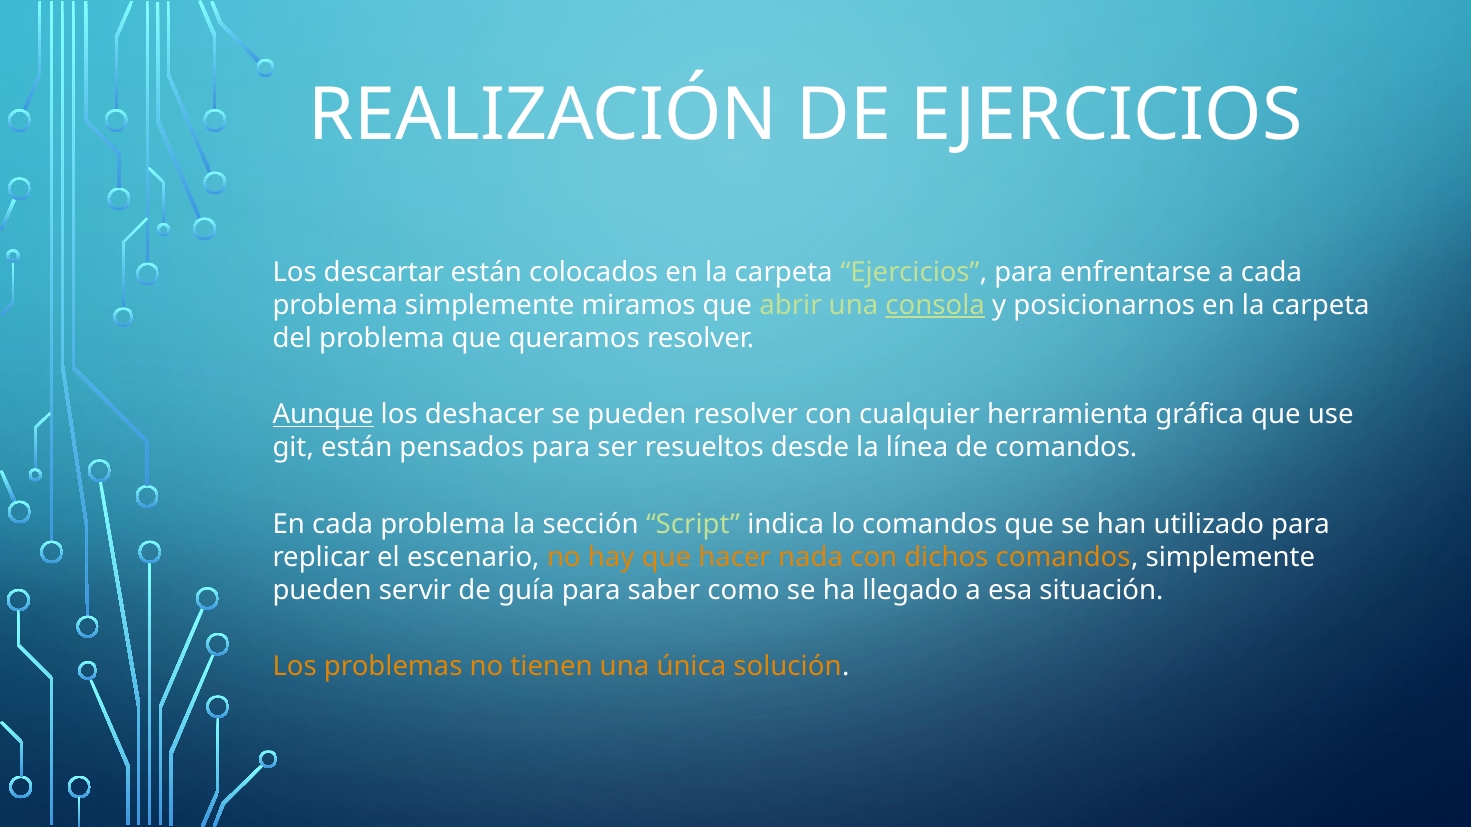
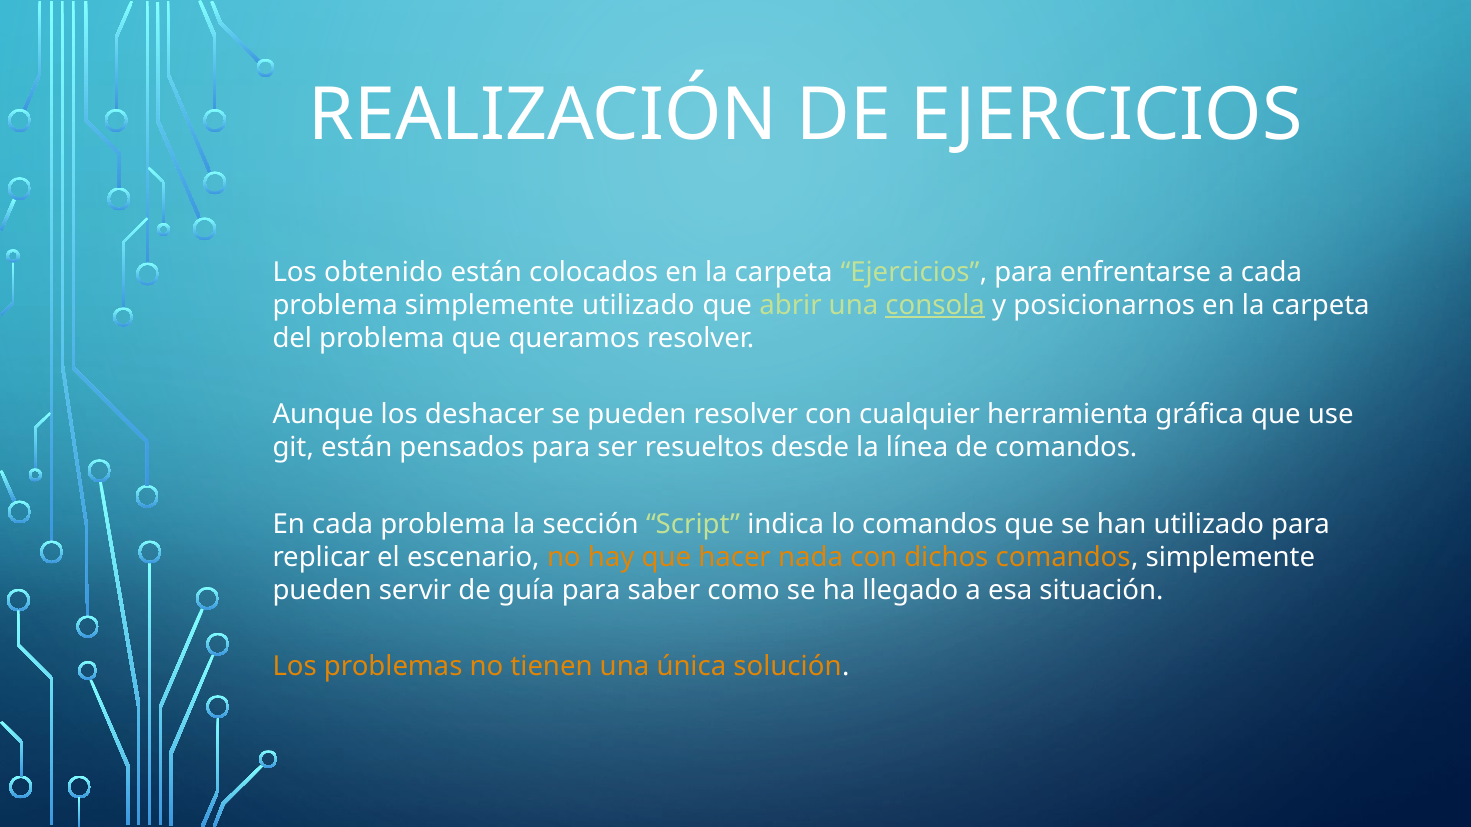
descartar: descartar -> obtenido
simplemente miramos: miramos -> utilizado
Aunque underline: present -> none
